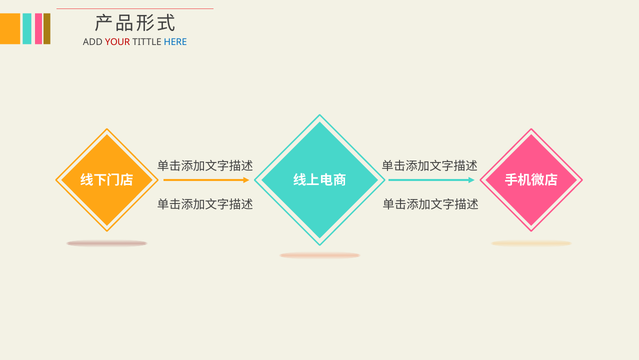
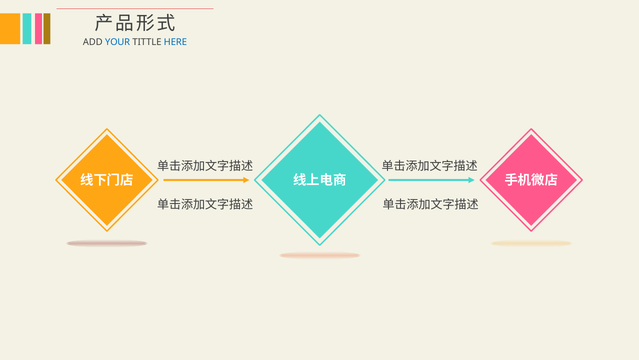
YOUR colour: red -> blue
